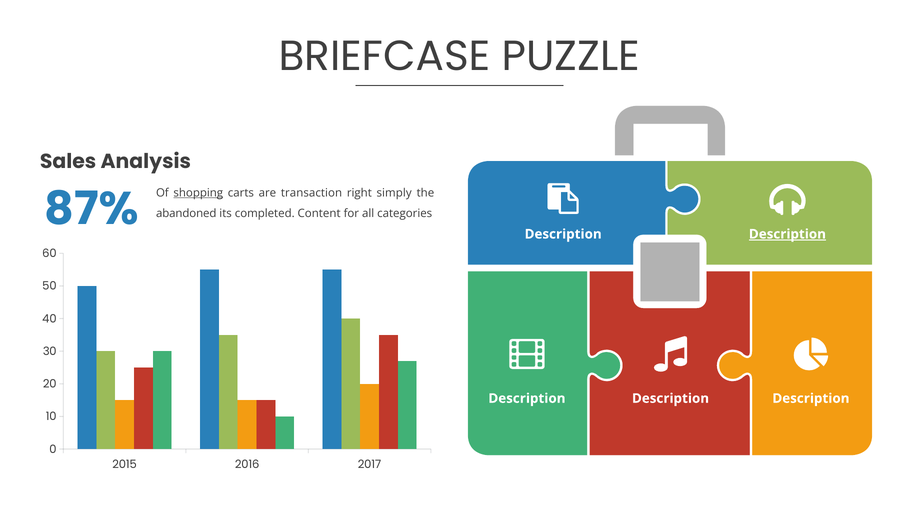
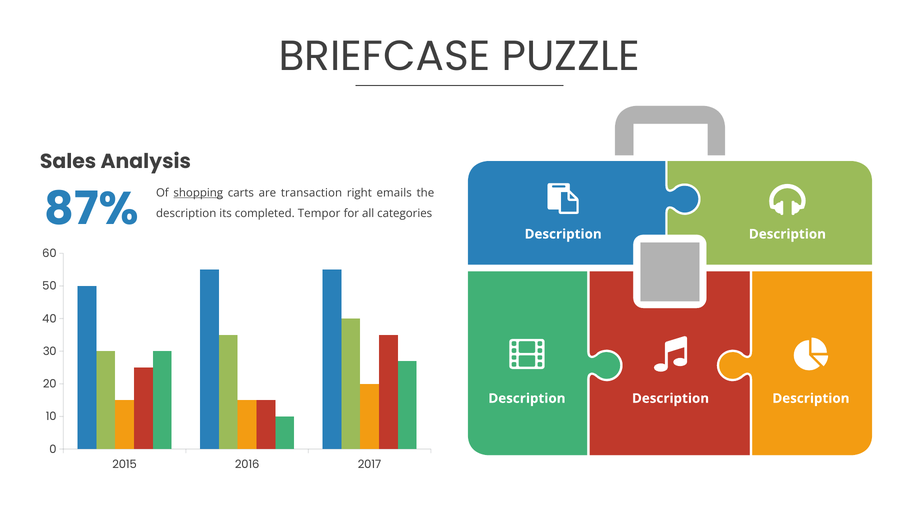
simply: simply -> emails
abandoned at (186, 213): abandoned -> description
Content: Content -> Tempor
Description at (787, 234) underline: present -> none
